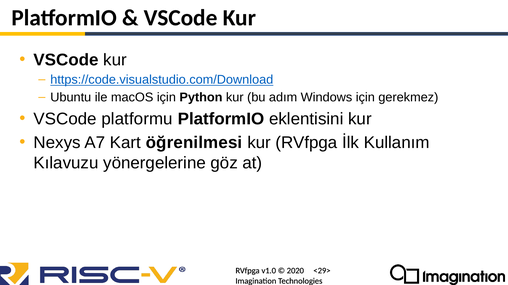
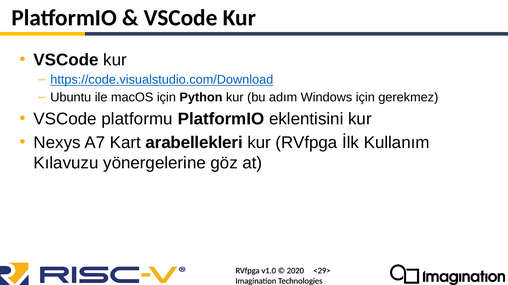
öğrenilmesi: öğrenilmesi -> arabellekleri
